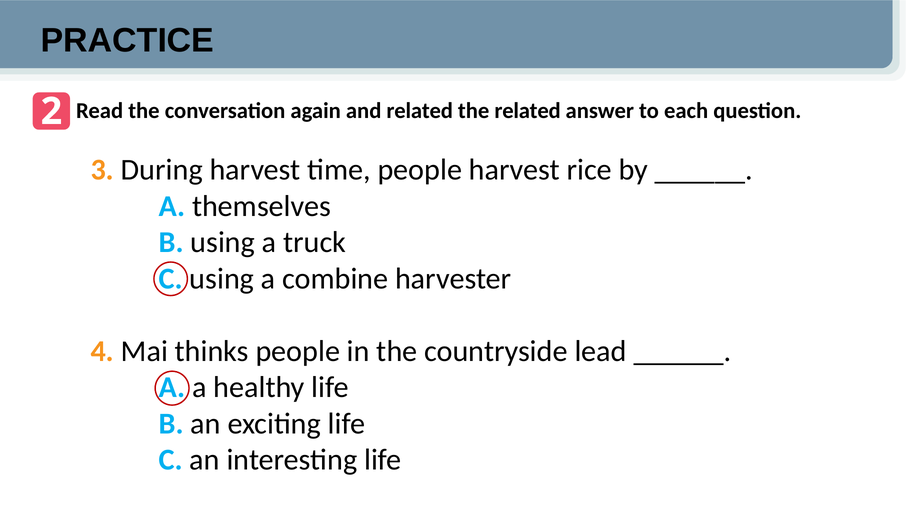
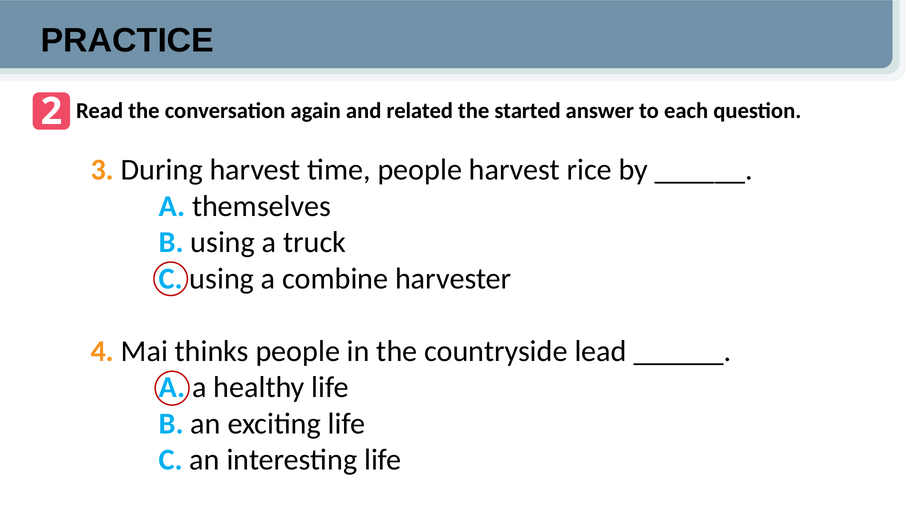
the related: related -> started
